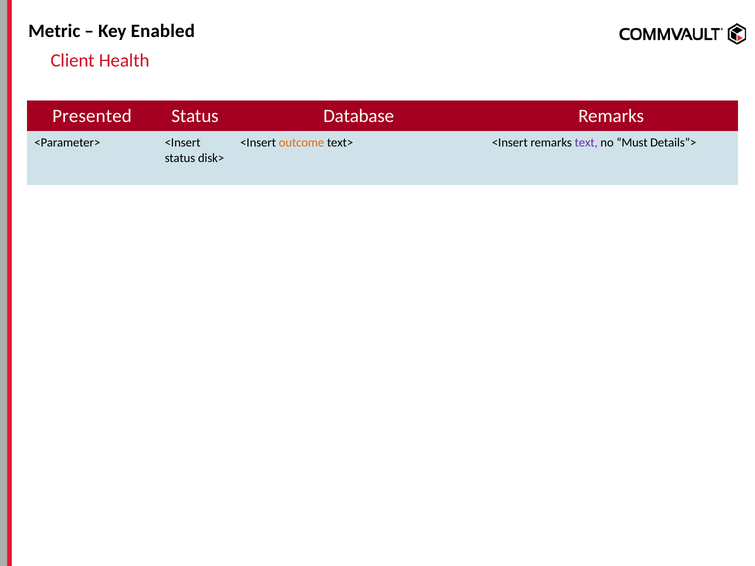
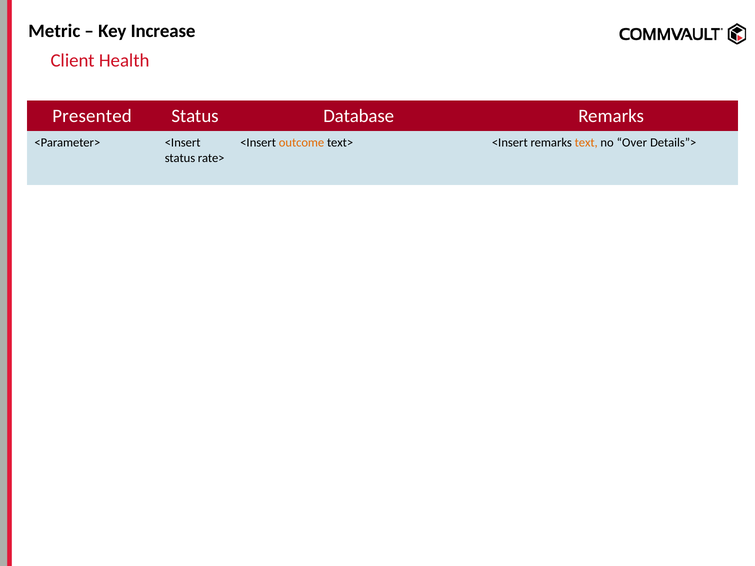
Enabled: Enabled -> Increase
text colour: purple -> orange
Must: Must -> Over
disk>: disk> -> rate>
